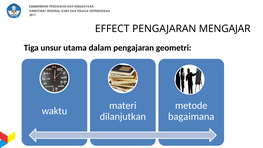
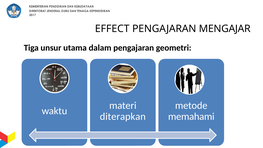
dilanjutkan: dilanjutkan -> diterapkan
bagaimana: bagaimana -> memahami
